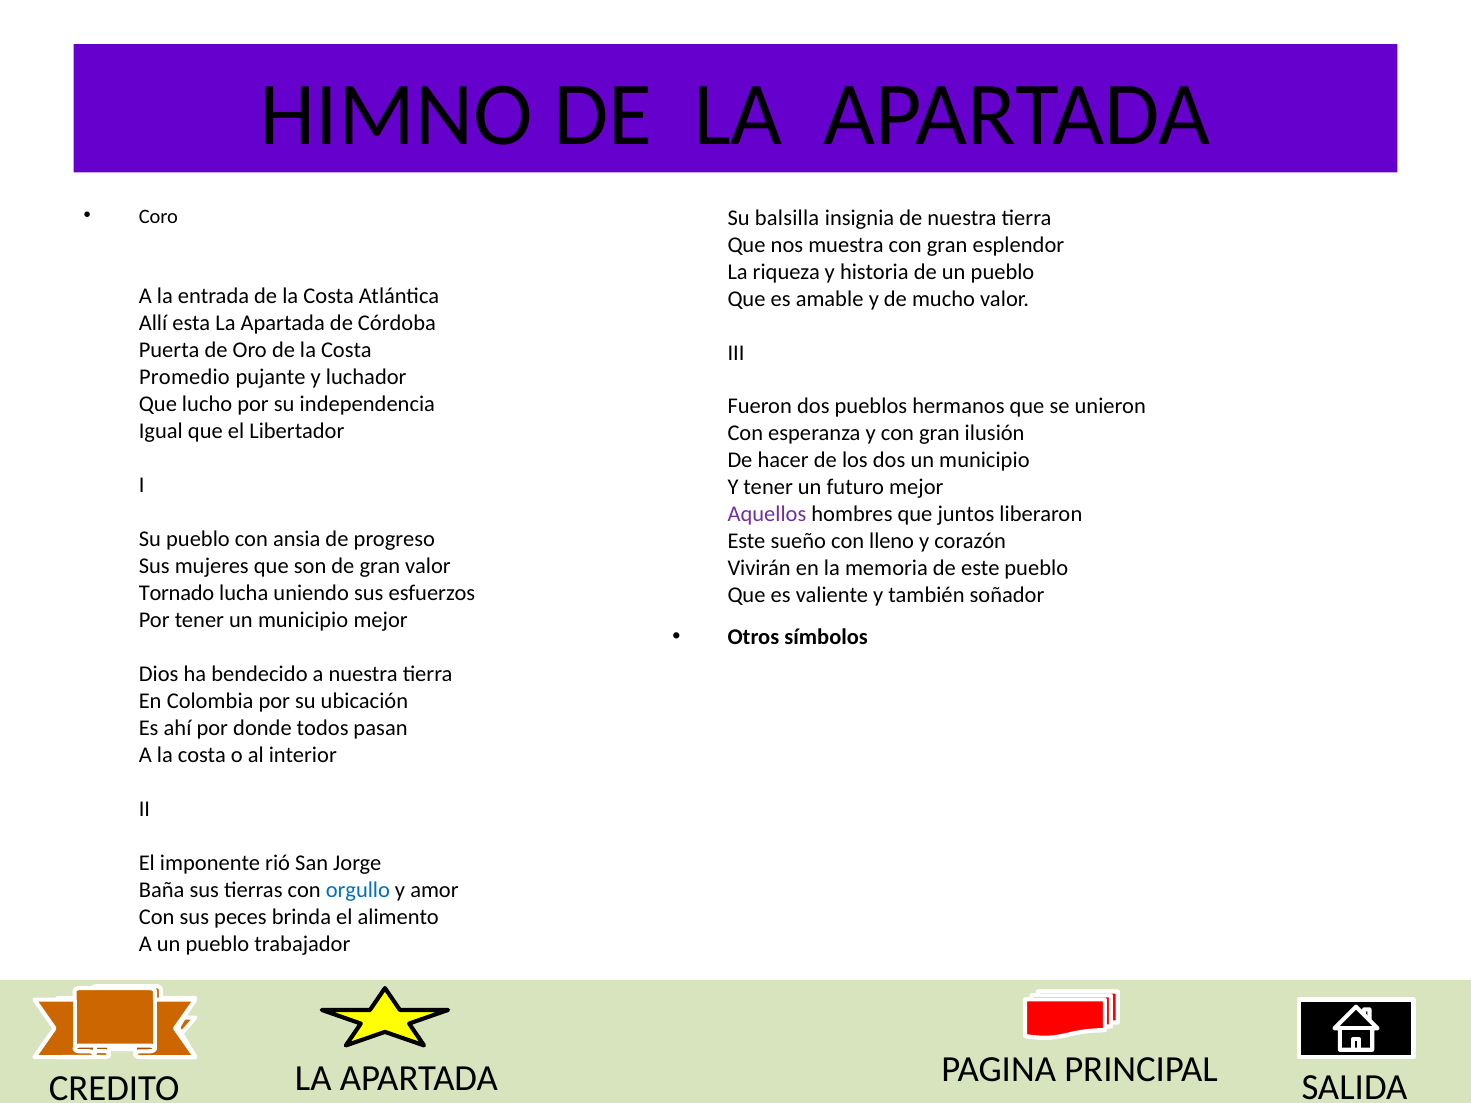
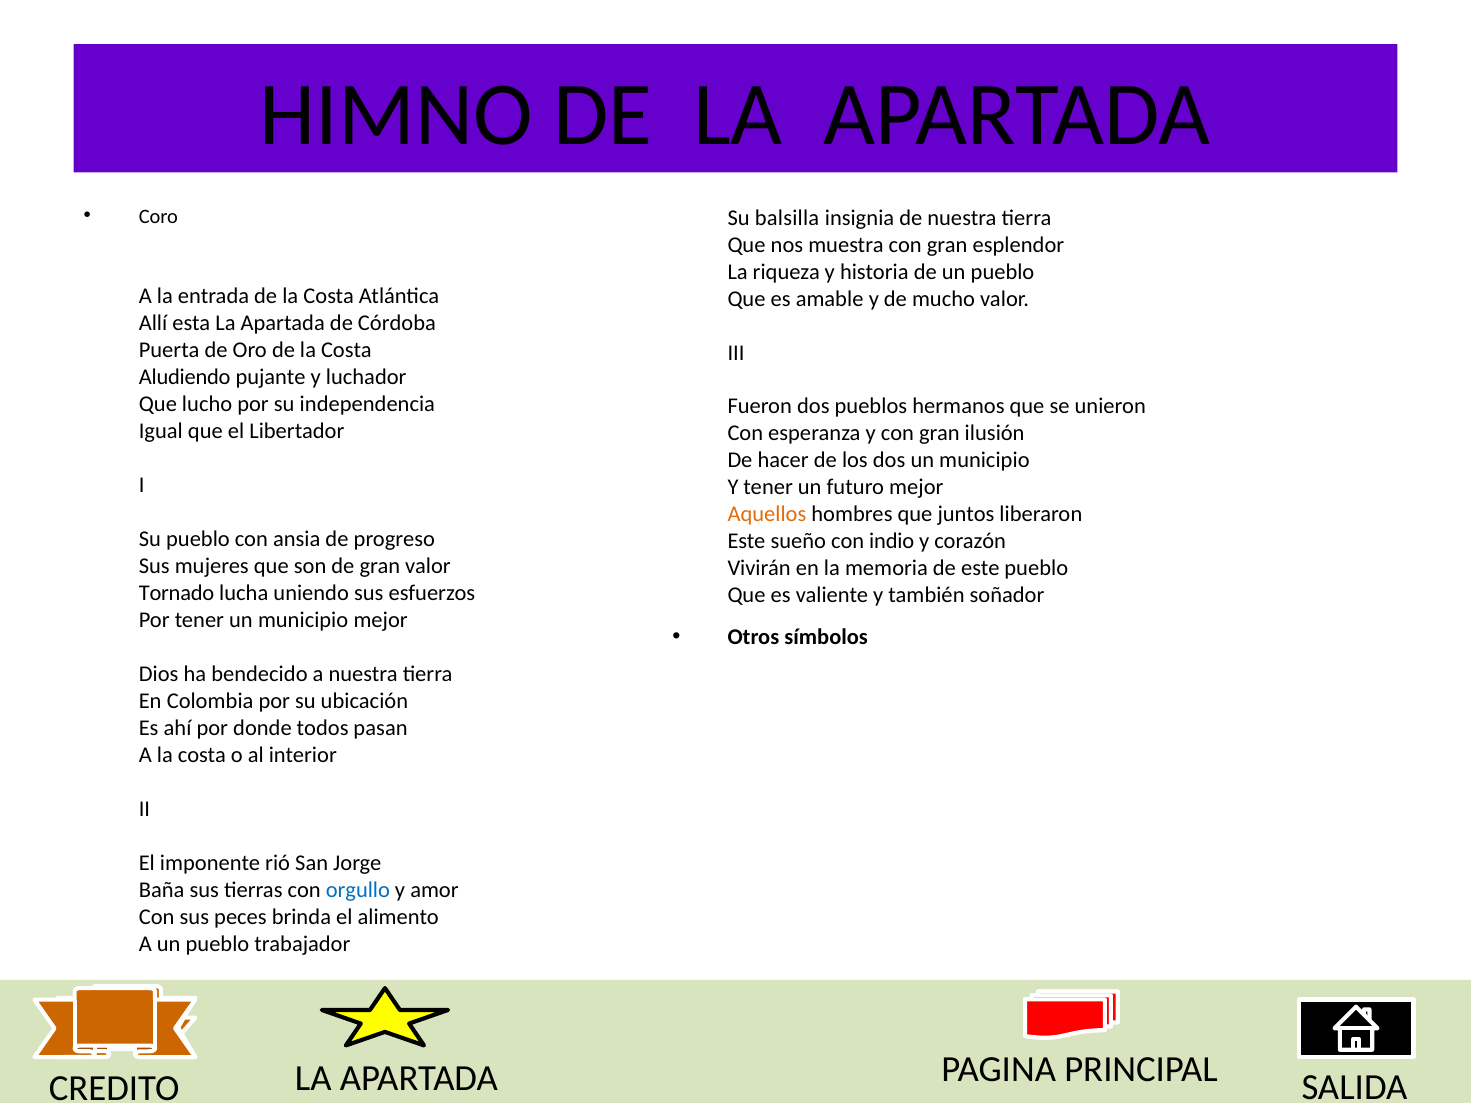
Promedio: Promedio -> Aludiendo
Aquellos colour: purple -> orange
lleno: lleno -> indio
